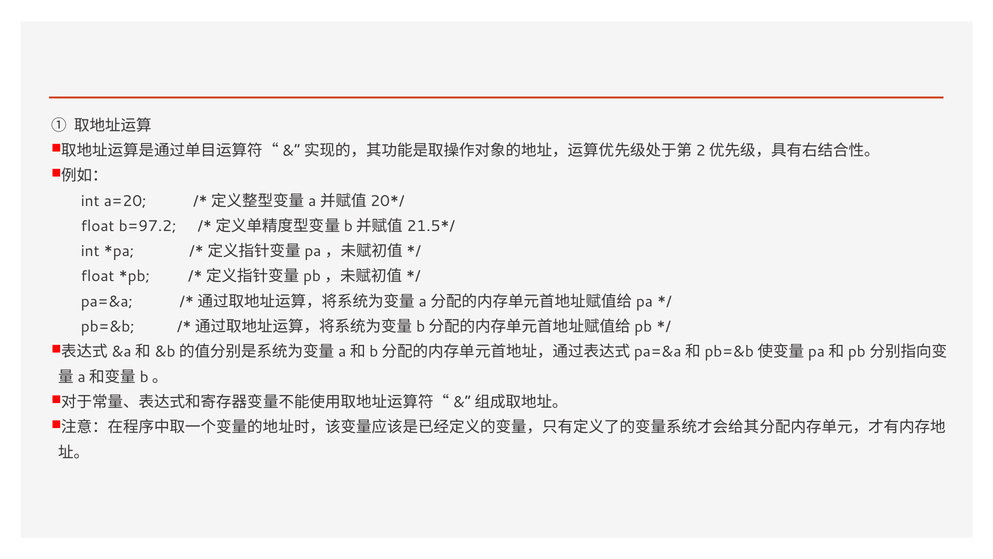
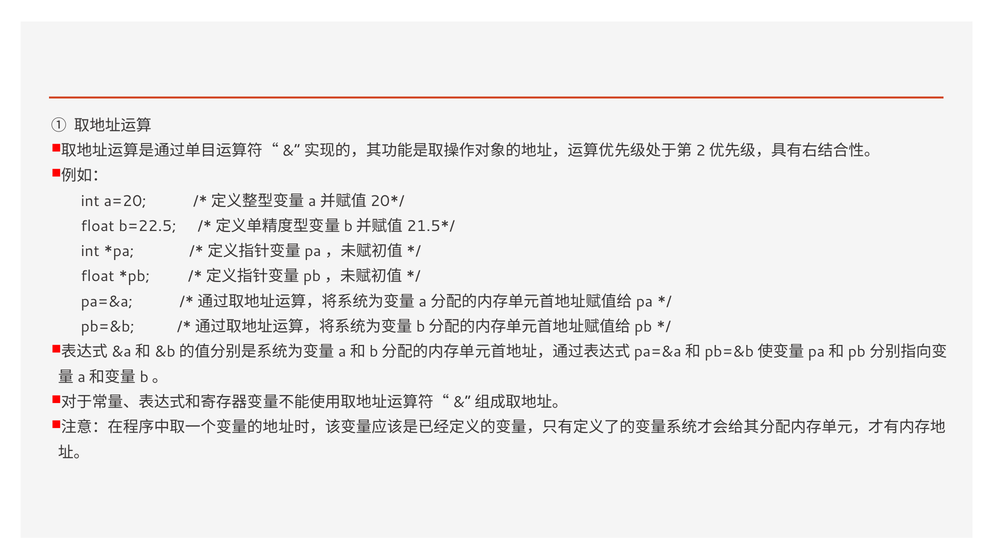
b=97.2: b=97.2 -> b=22.5
